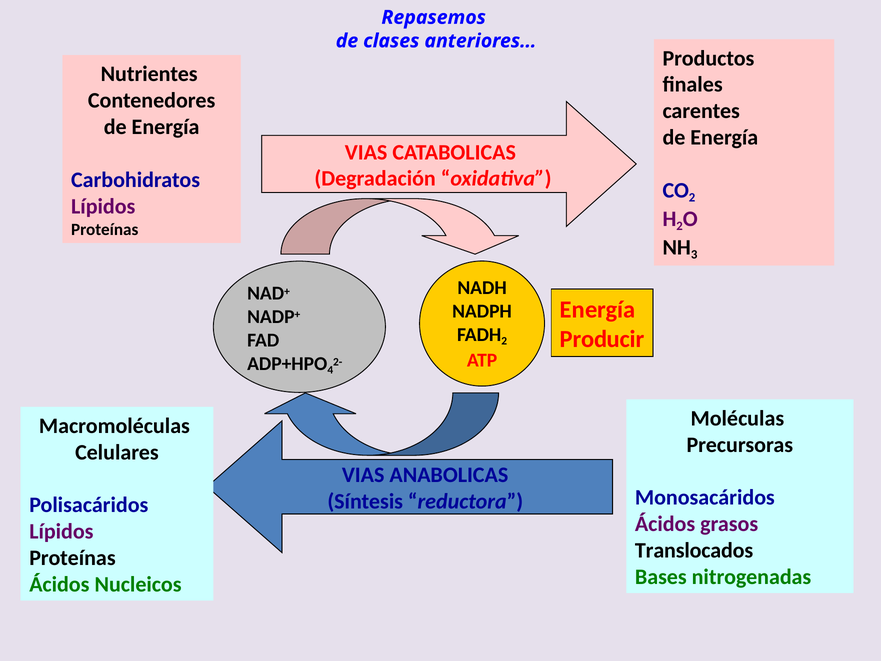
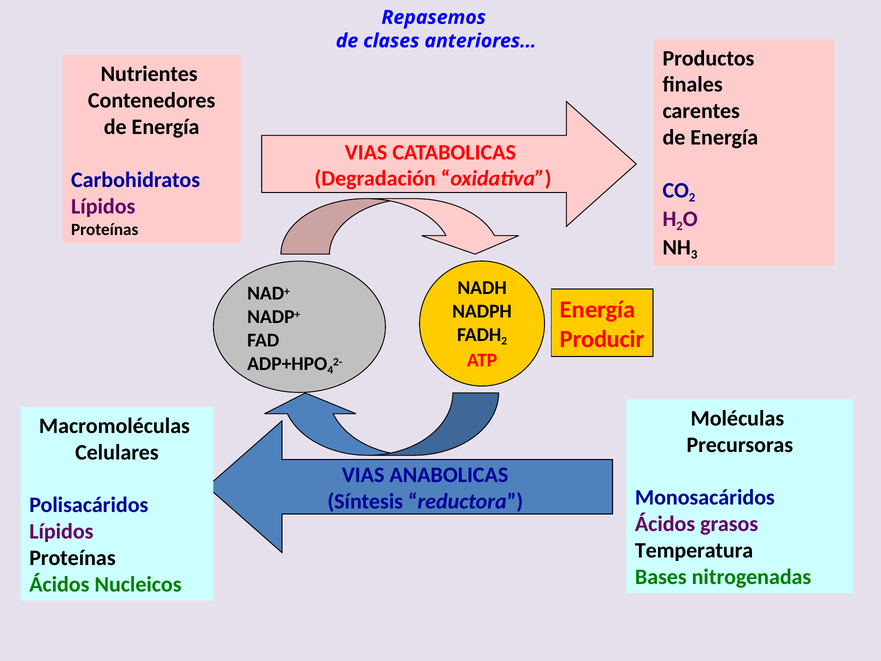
Translocados: Translocados -> Temperatura
